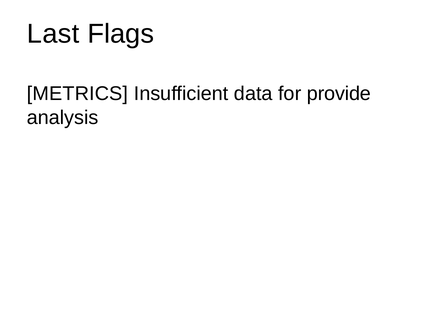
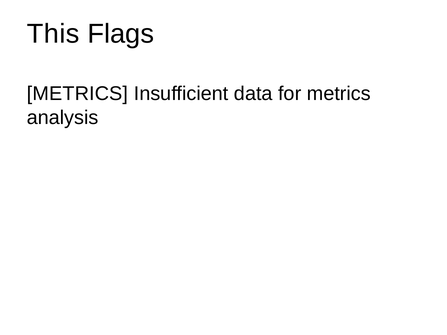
Last: Last -> This
for provide: provide -> metrics
